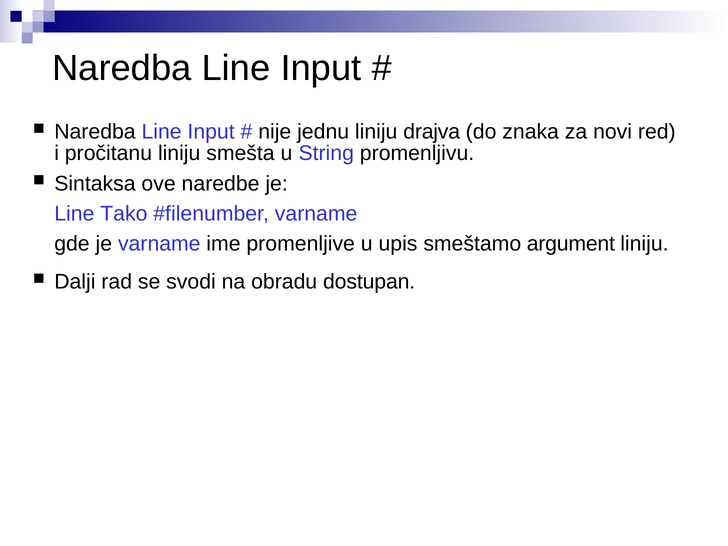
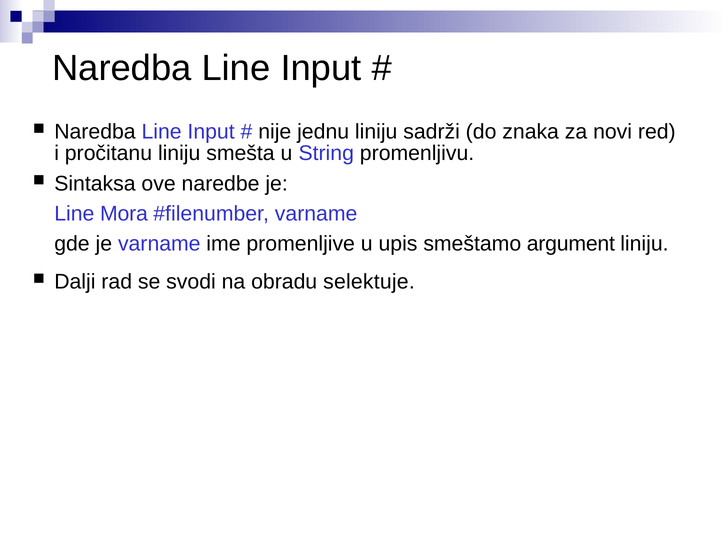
drajva: drajva -> sadrži
Tako: Tako -> Mora
dostupan: dostupan -> selektuje
